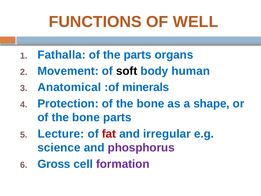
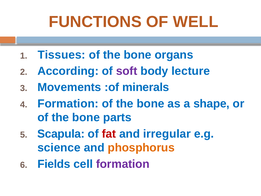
Fathalla: Fathalla -> Tissues
parts at (138, 55): parts -> bone
Movement: Movement -> According
soft colour: black -> purple
human: human -> lecture
Anatomical: Anatomical -> Movements
Protection at (68, 103): Protection -> Formation
Lecture: Lecture -> Scapula
phosphorus colour: purple -> orange
Gross: Gross -> Fields
